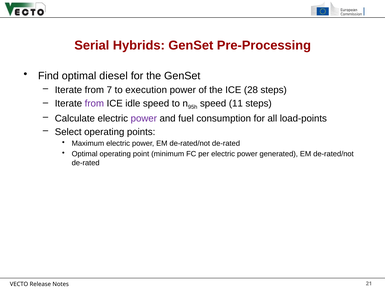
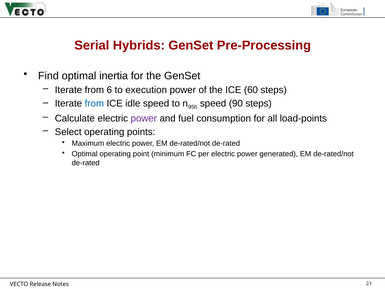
diesel: diesel -> inertia
7: 7 -> 6
28: 28 -> 60
from at (94, 103) colour: purple -> blue
11: 11 -> 90
